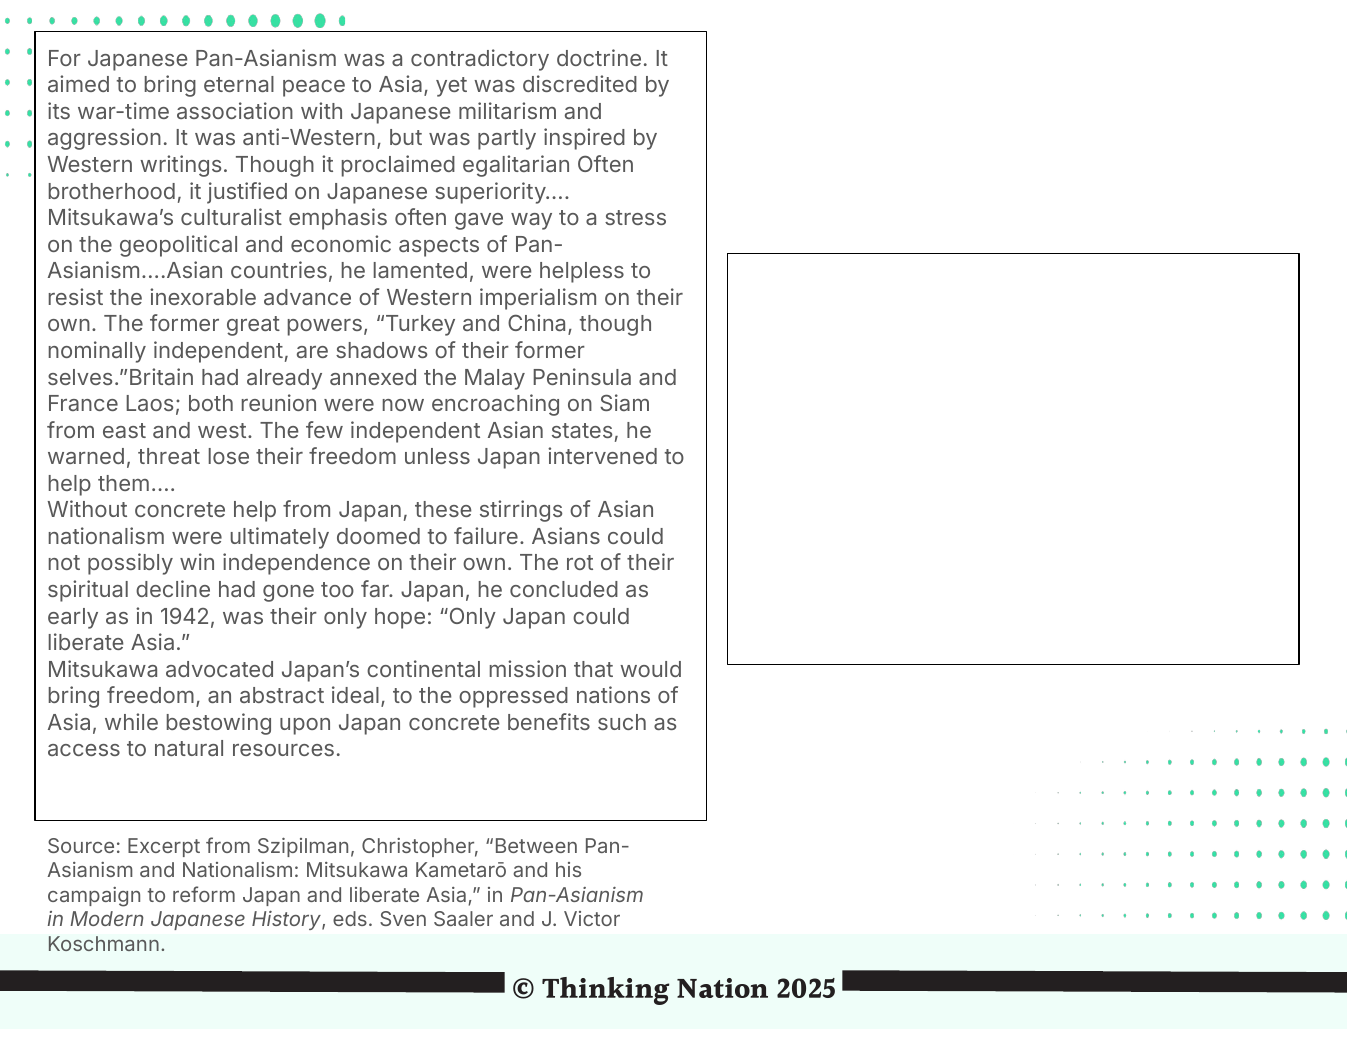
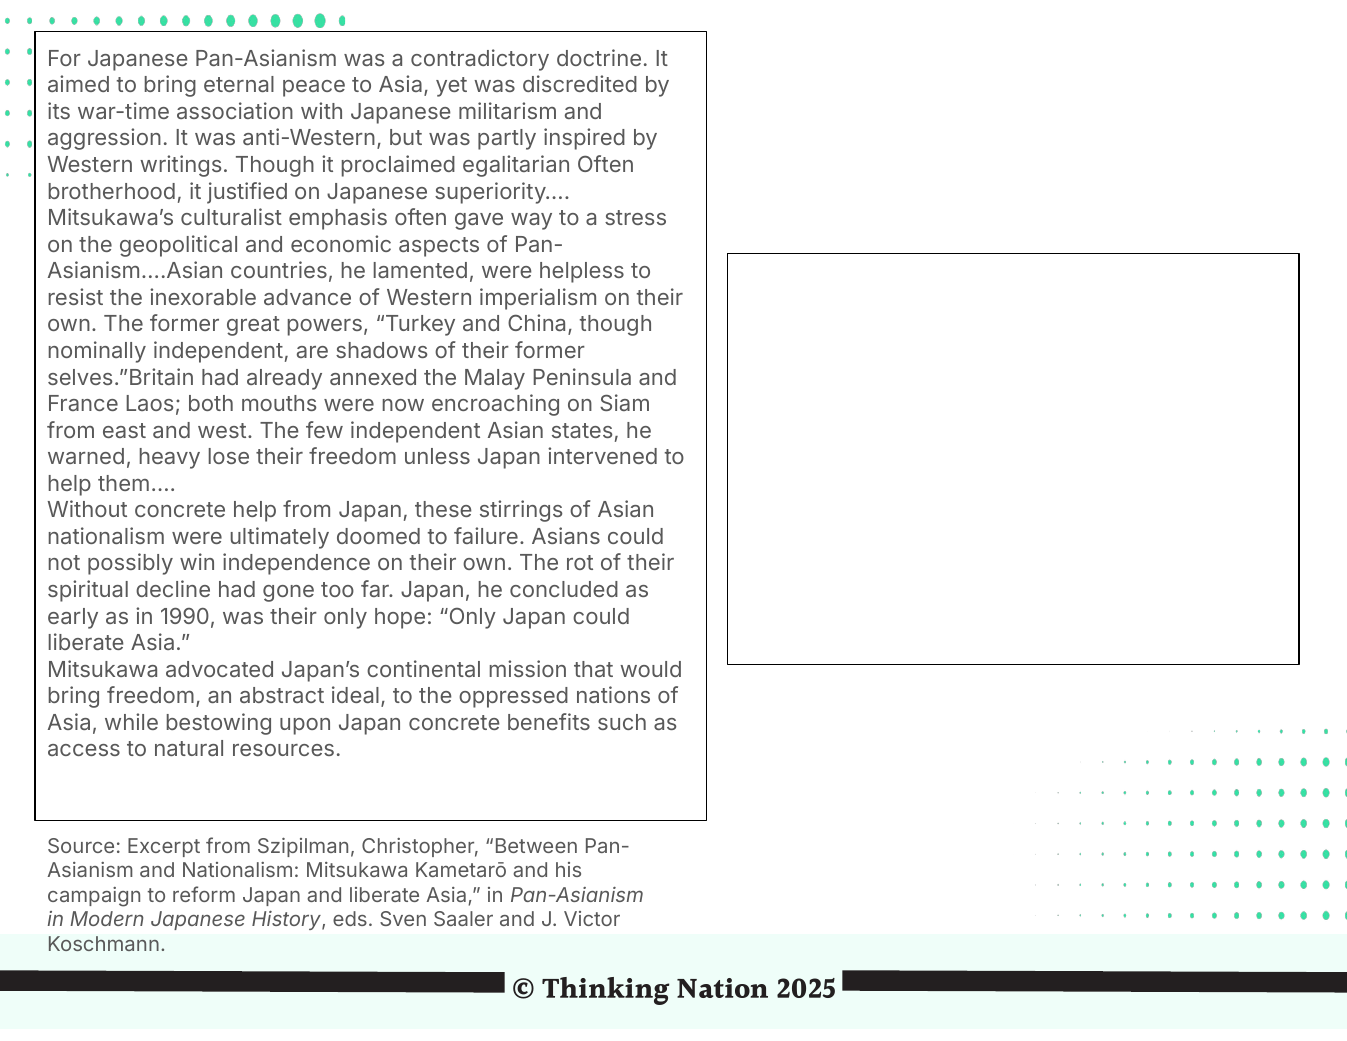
reunion: reunion -> mouths
threat: threat -> heavy
1942: 1942 -> 1990
